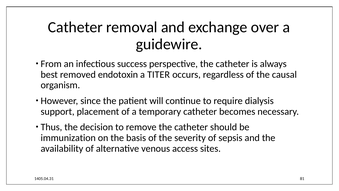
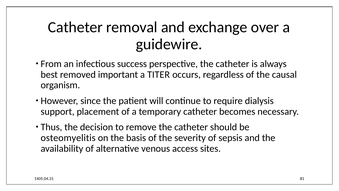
endotoxin: endotoxin -> important
immunization: immunization -> osteomyelitis
